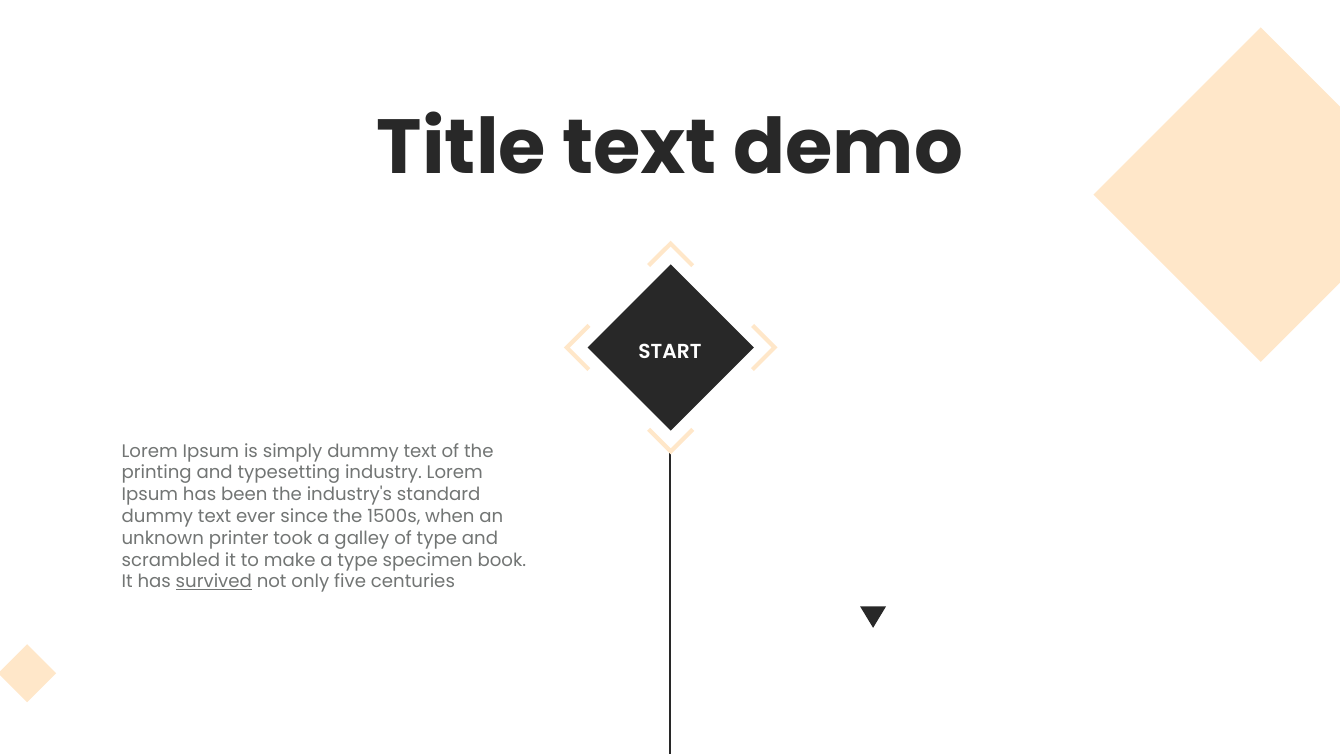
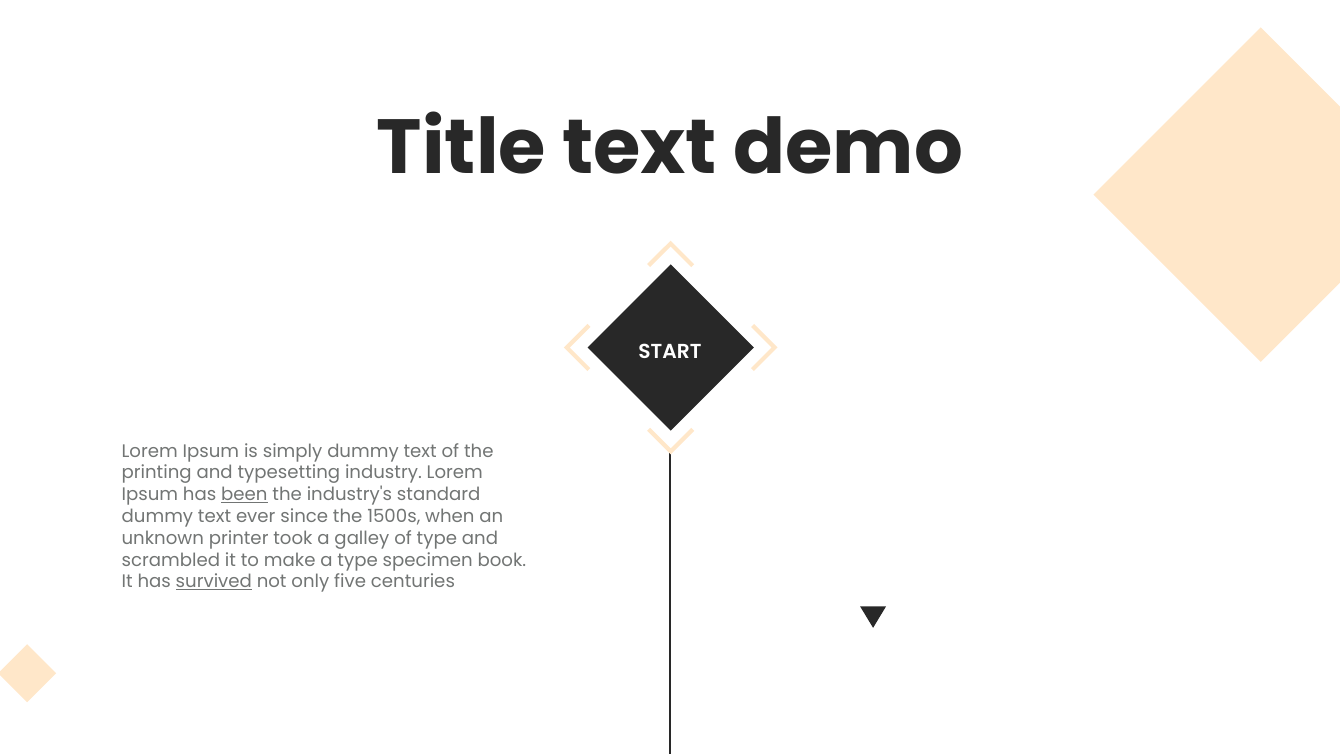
been underline: none -> present
